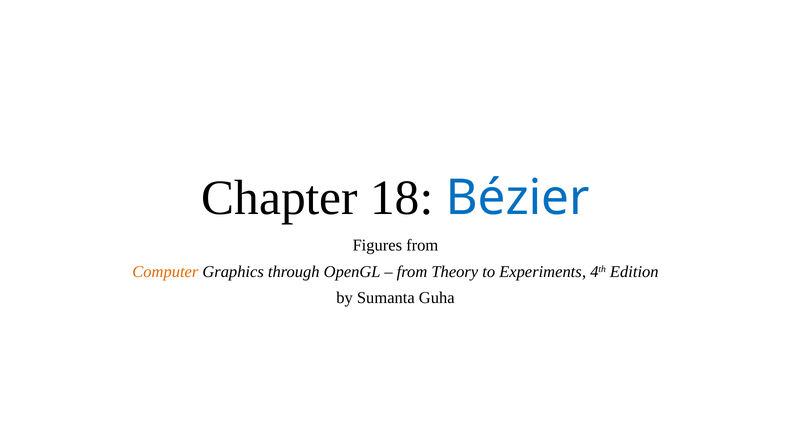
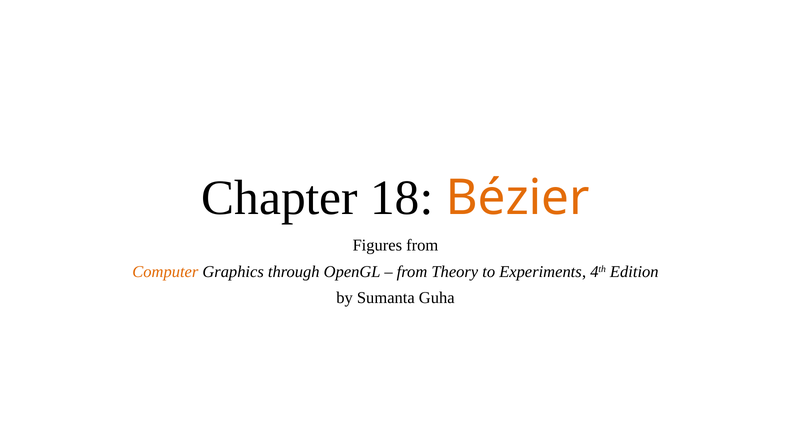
Bézier colour: blue -> orange
